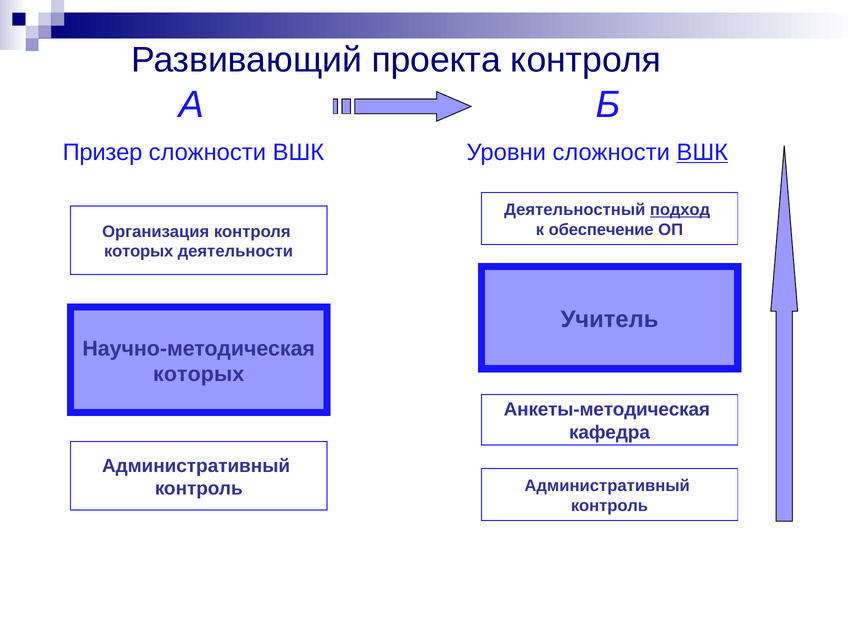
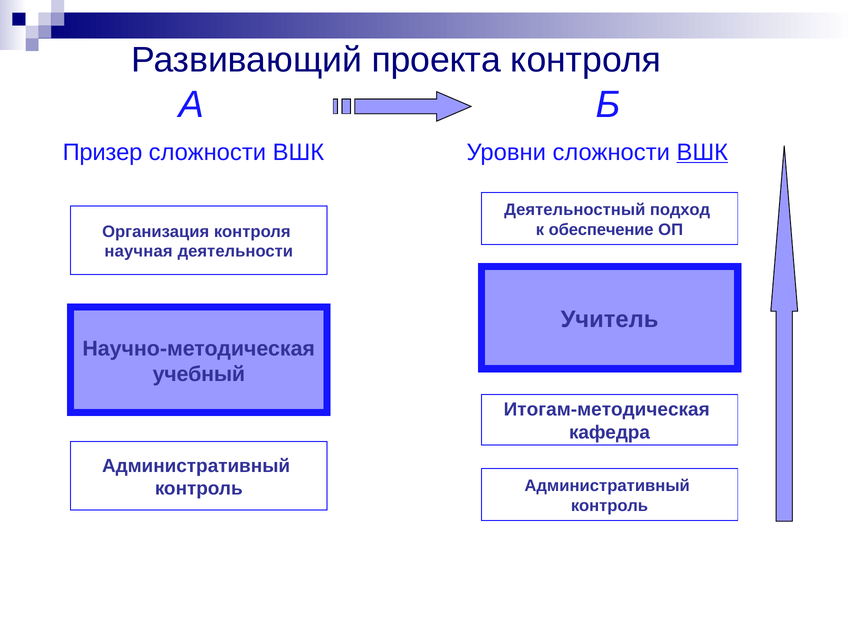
подход underline: present -> none
которых at (139, 252): которых -> научная
которых at (199, 374): которых -> учебный
Анкеты-методическая: Анкеты-методическая -> Итогам-методическая
